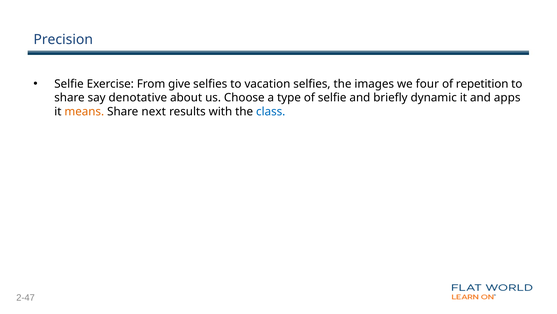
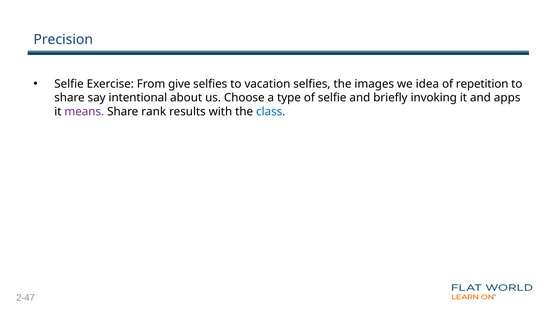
four: four -> idea
denotative: denotative -> intentional
dynamic: dynamic -> invoking
means colour: orange -> purple
next: next -> rank
